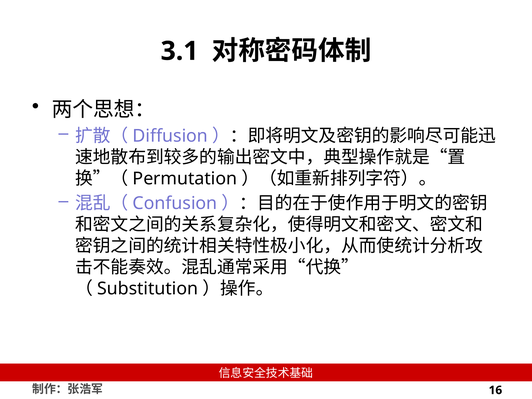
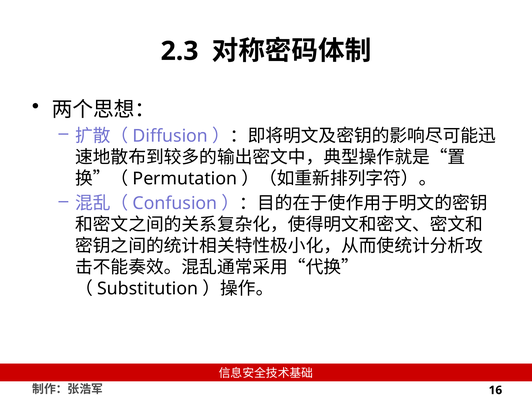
3.1: 3.1 -> 2.3
